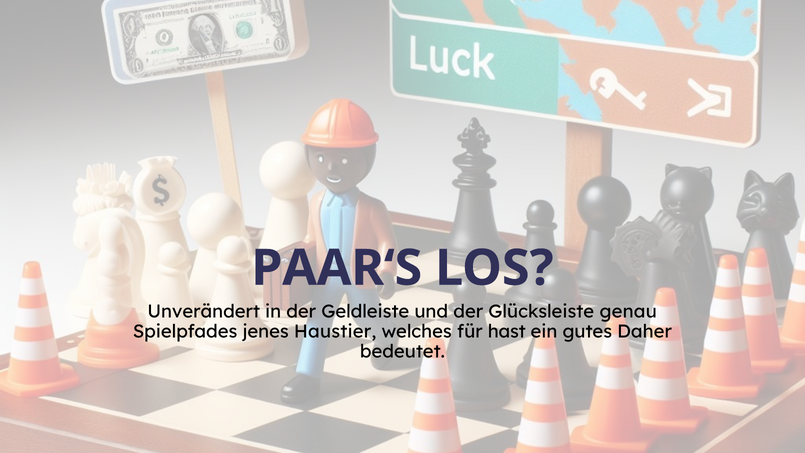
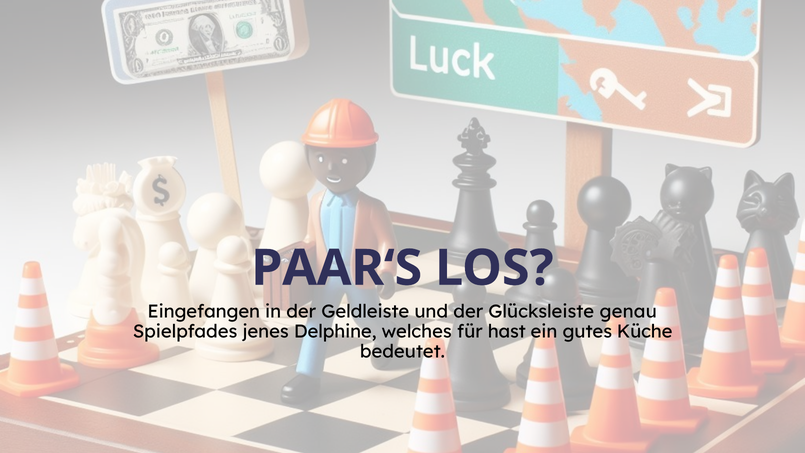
Unverändert: Unverändert -> Eingefangen
Haustier: Haustier -> Delphine
Daher: Daher -> Küche
